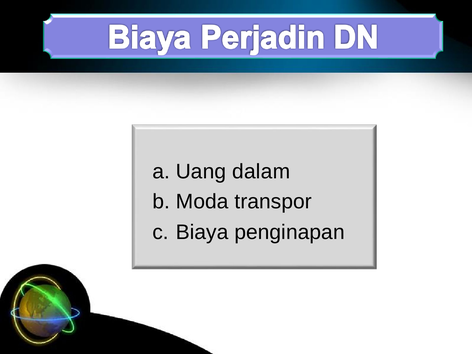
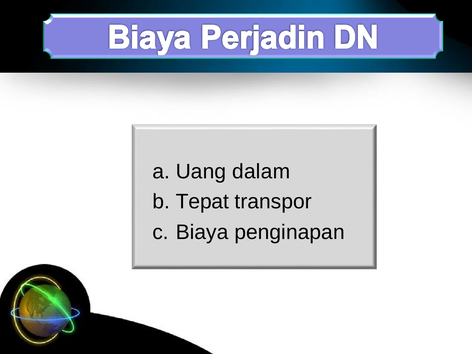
Moda: Moda -> Tepat
